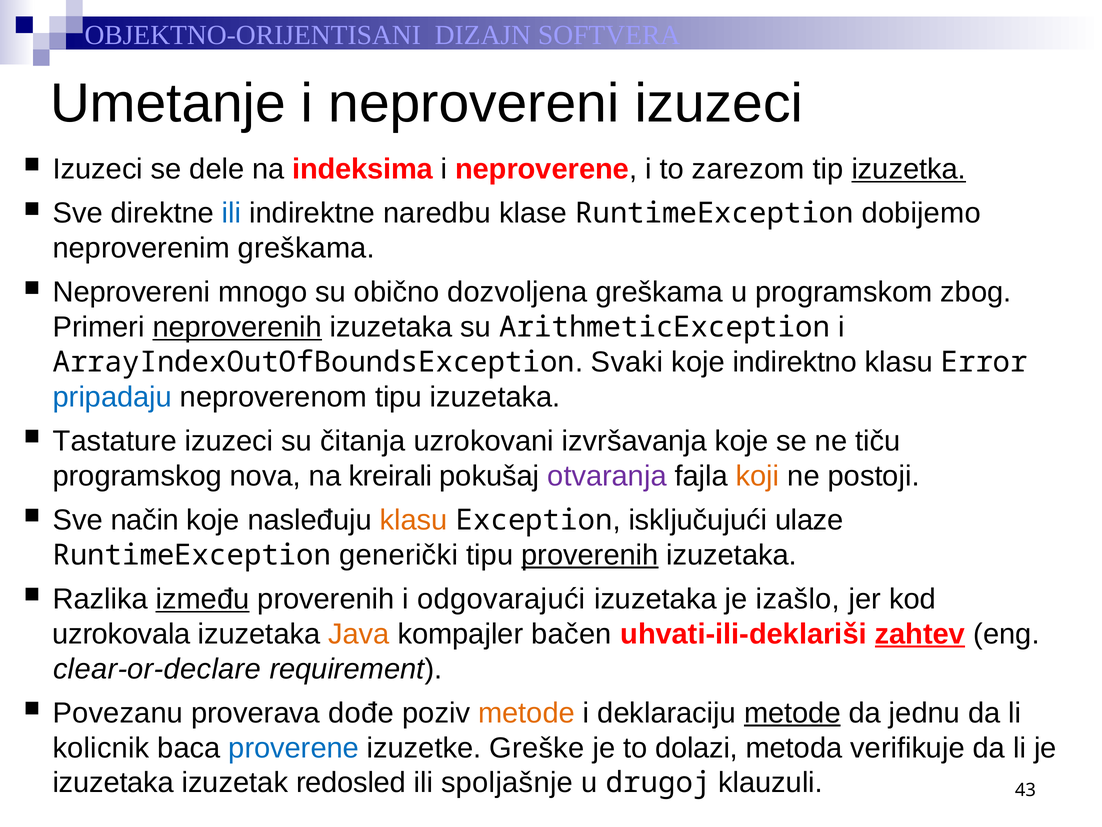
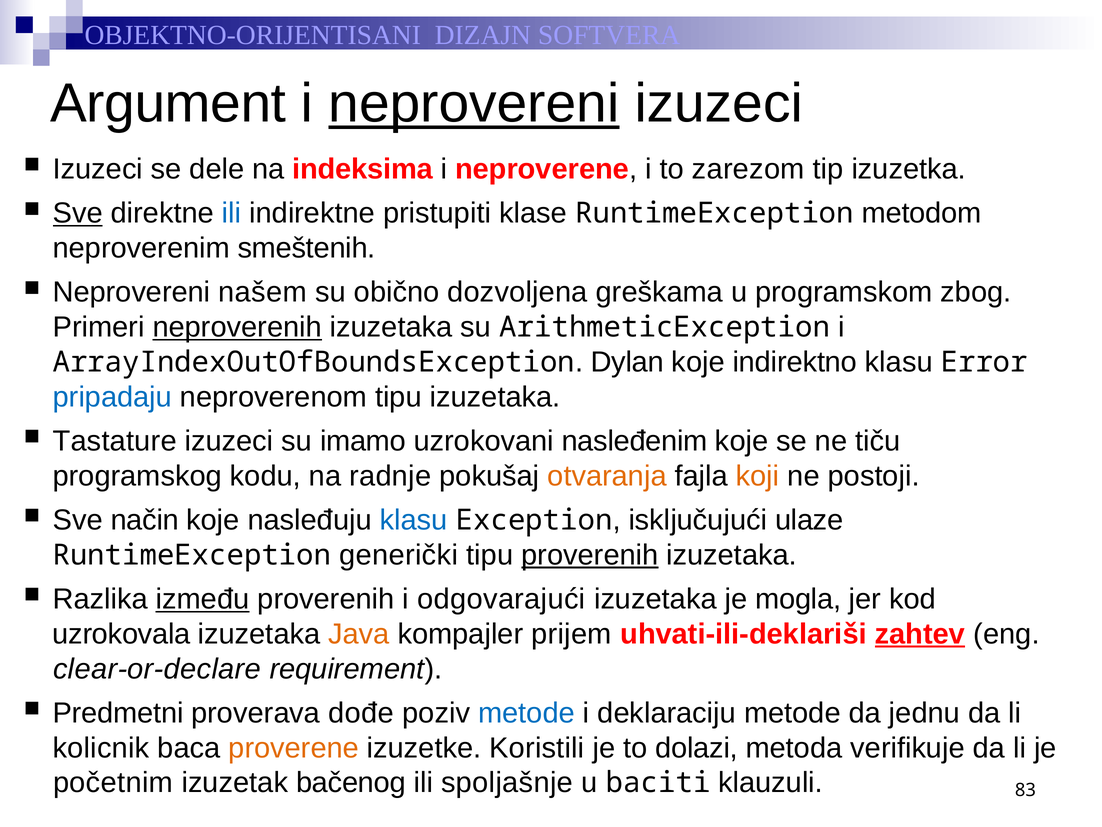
Umetanje: Umetanje -> Argument
neprovereni at (474, 103) underline: none -> present
izuzetka underline: present -> none
Sve at (78, 213) underline: none -> present
naredbu: naredbu -> pristupiti
dobijemo: dobijemo -> metodom
neproverenim greškama: greškama -> smeštenih
mnogo: mnogo -> našem
Svaki: Svaki -> Dylan
čitanja: čitanja -> imamo
izvršavanja: izvršavanja -> nasleđenim
nova: nova -> kodu
kreirali: kreirali -> radnje
otvaranja colour: purple -> orange
klasu at (414, 520) colour: orange -> blue
izašlo: izašlo -> mogla
bačen: bačen -> prijem
Povezanu: Povezanu -> Predmetni
metode at (526, 713) colour: orange -> blue
metode at (792, 713) underline: present -> none
proverene colour: blue -> orange
Greške: Greške -> Koristili
izuzetaka at (113, 782): izuzetaka -> početnim
redosled: redosled -> bačenog
drugoj: drugoj -> baciti
43: 43 -> 83
